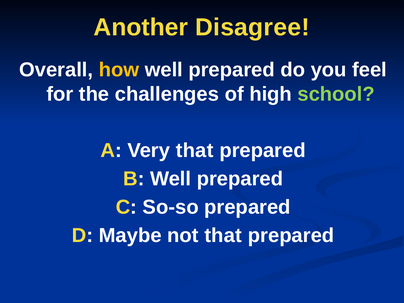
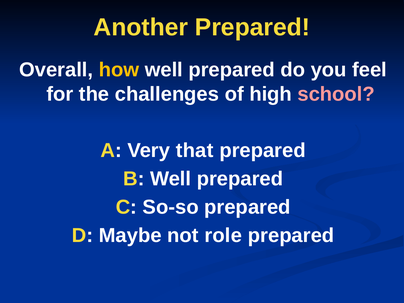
Another Disagree: Disagree -> Prepared
school colour: light green -> pink
not that: that -> role
